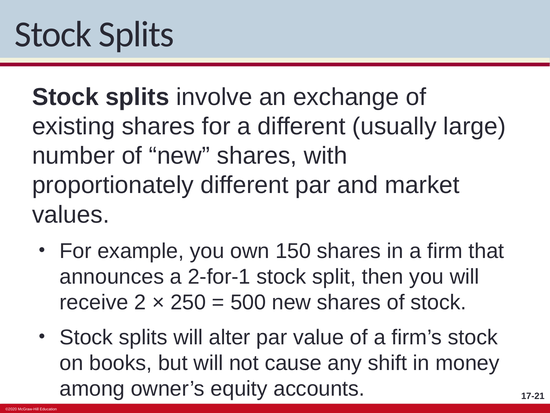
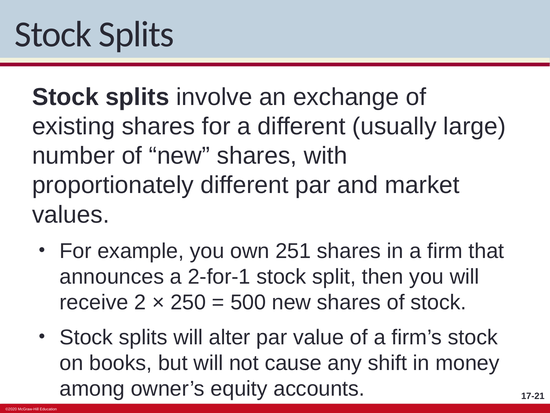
150: 150 -> 251
